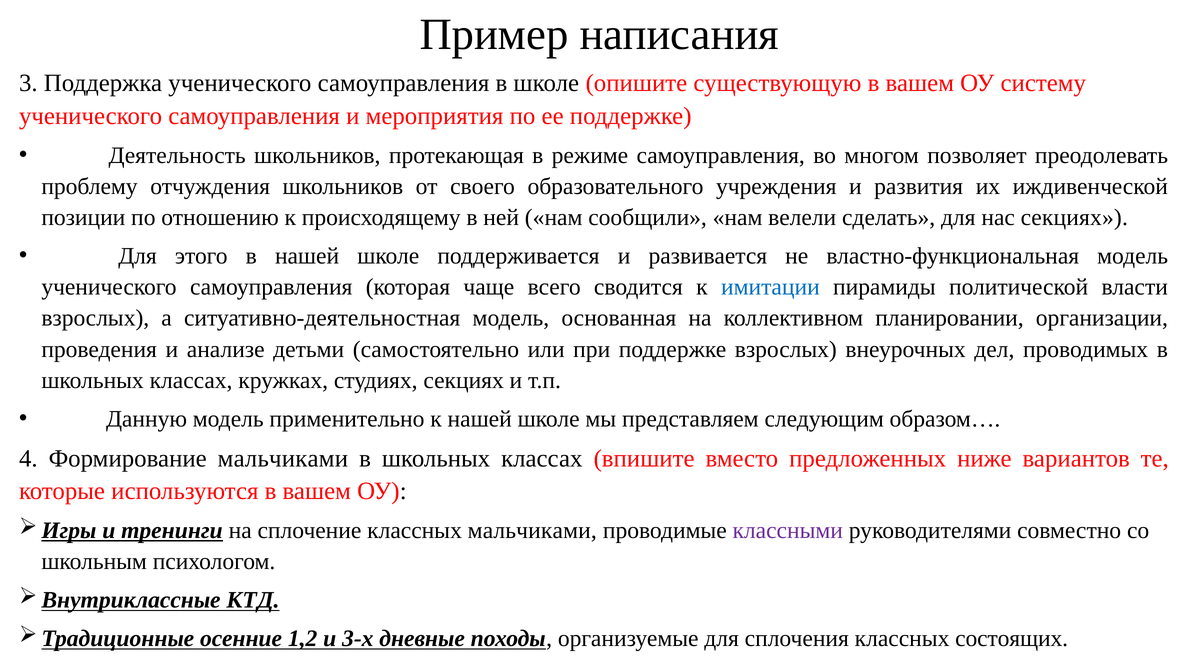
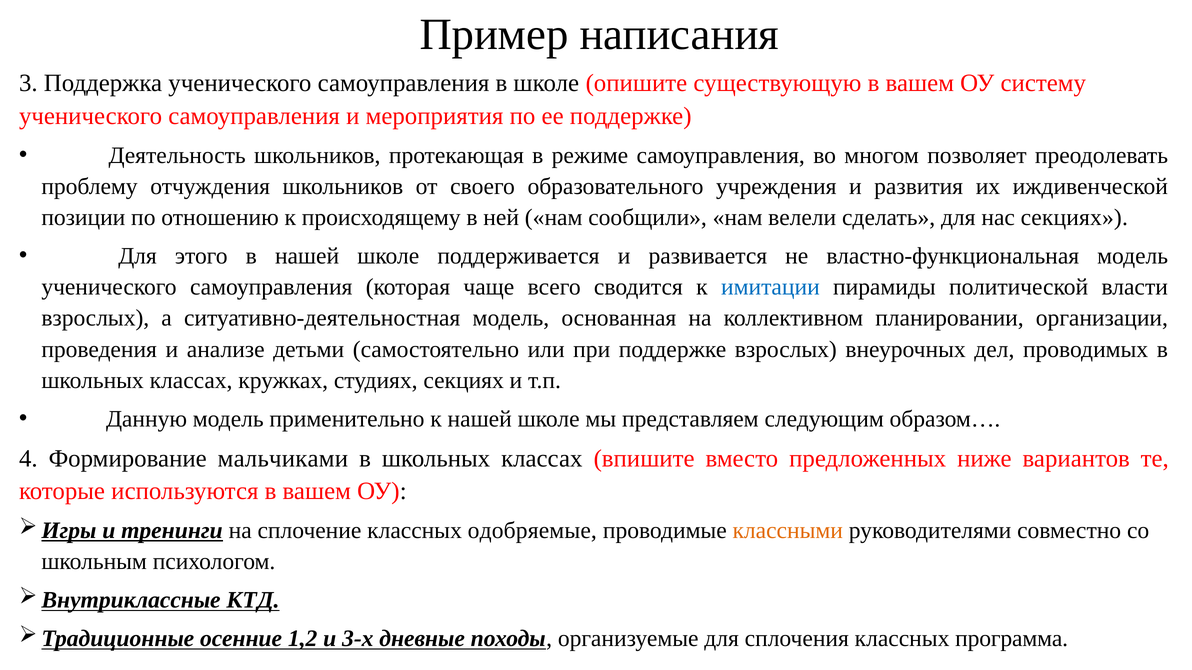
классных мальчиками: мальчиками -> одобряемые
классными colour: purple -> orange
состоящих: состоящих -> программа
